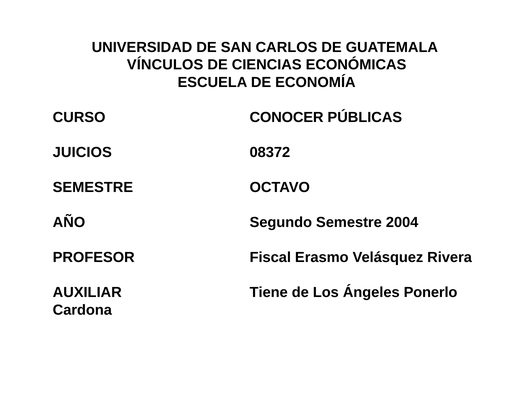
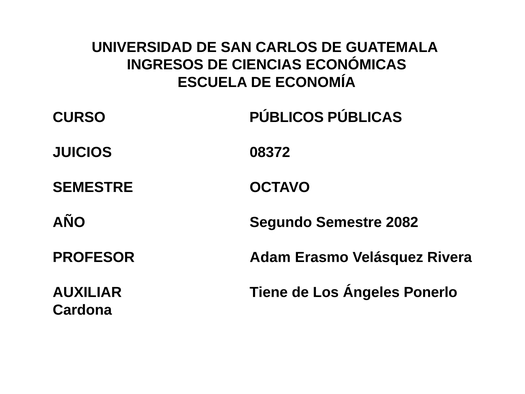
VÍNCULOS: VÍNCULOS -> INGRESOS
CONOCER: CONOCER -> PÚBLICOS
2004: 2004 -> 2082
Fiscal: Fiscal -> Adam
